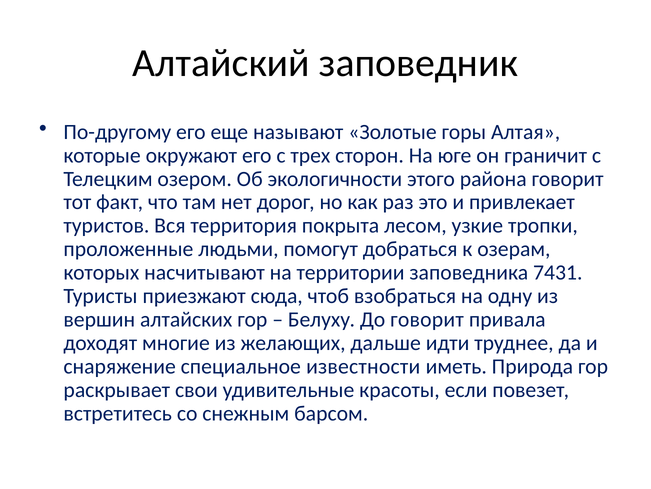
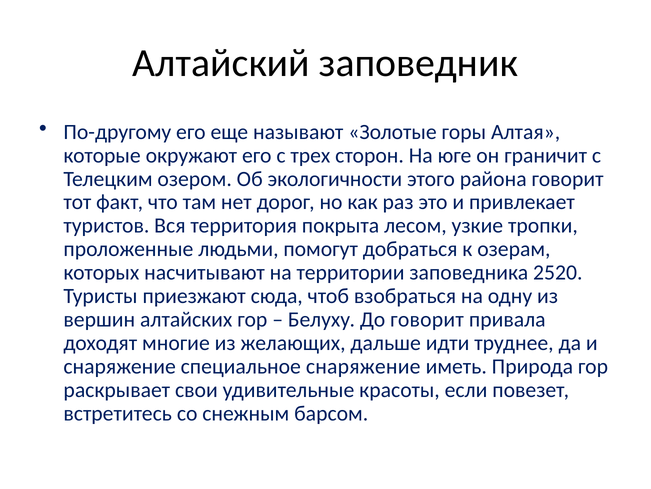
7431: 7431 -> 2520
специальное известности: известности -> снаряжение
